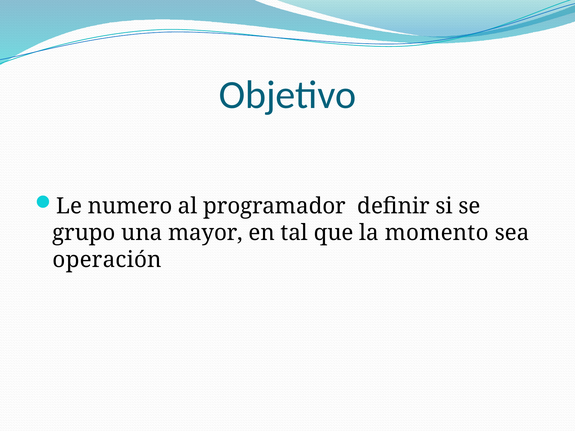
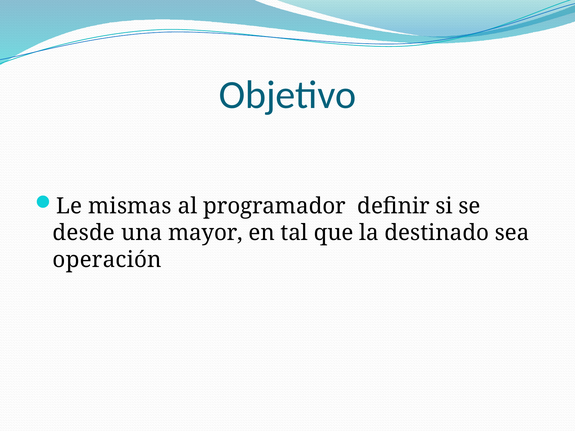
numero: numero -> mismas
grupo: grupo -> desde
momento: momento -> destinado
